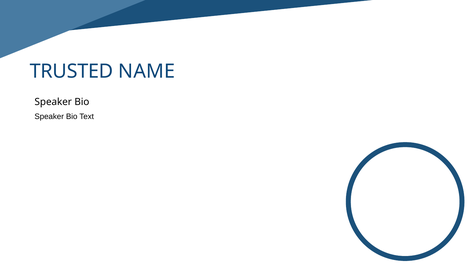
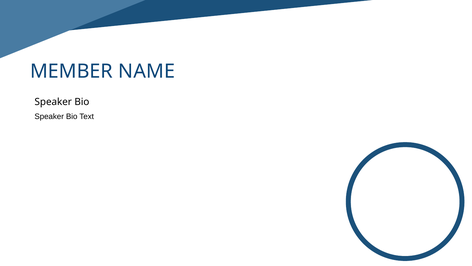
TRUSTED: TRUSTED -> MEMBER
